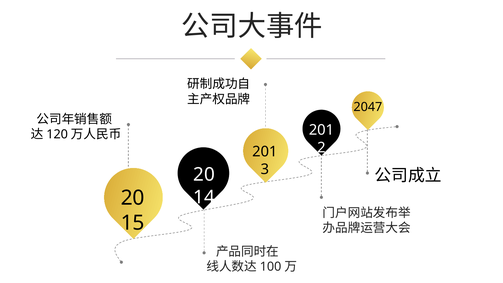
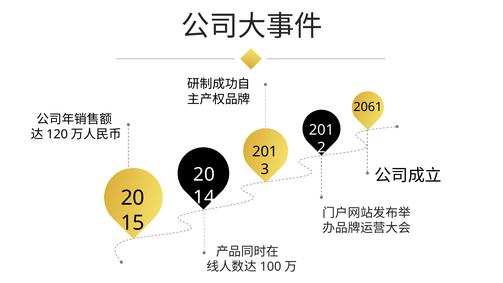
2047: 2047 -> 2061
